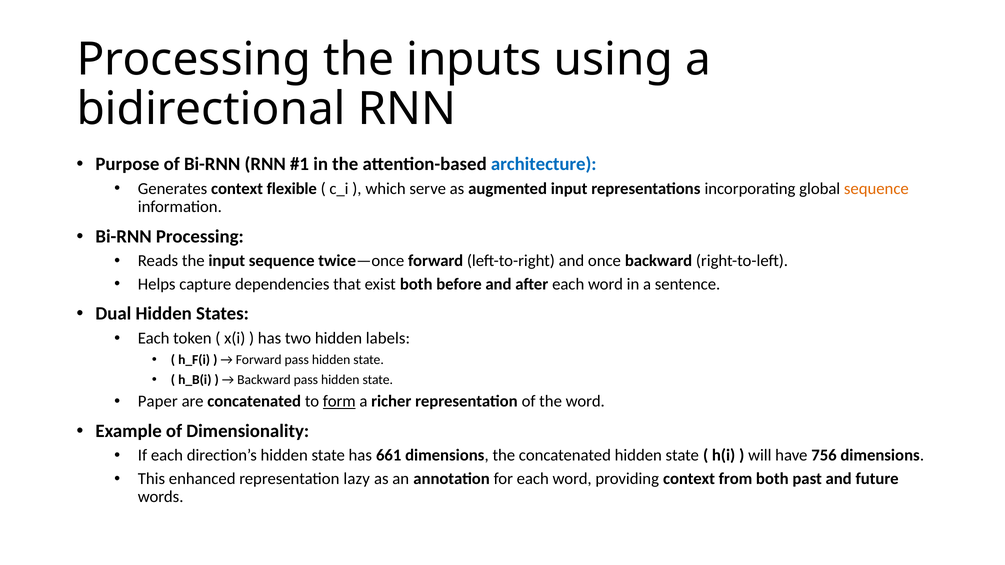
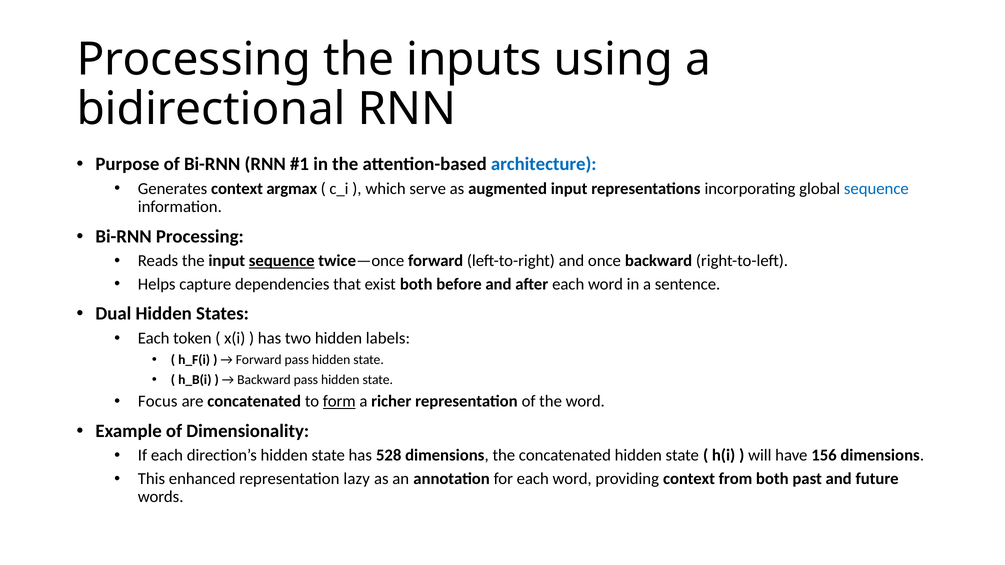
flexible: flexible -> argmax
sequence at (876, 189) colour: orange -> blue
sequence at (282, 261) underline: none -> present
Paper: Paper -> Focus
661: 661 -> 528
756: 756 -> 156
